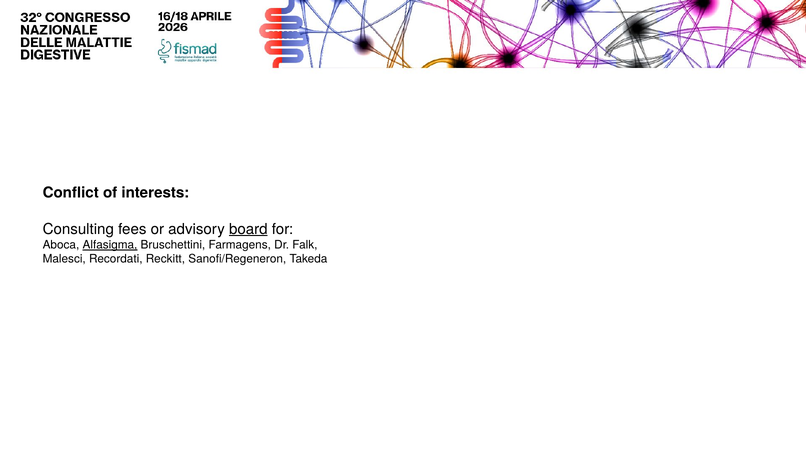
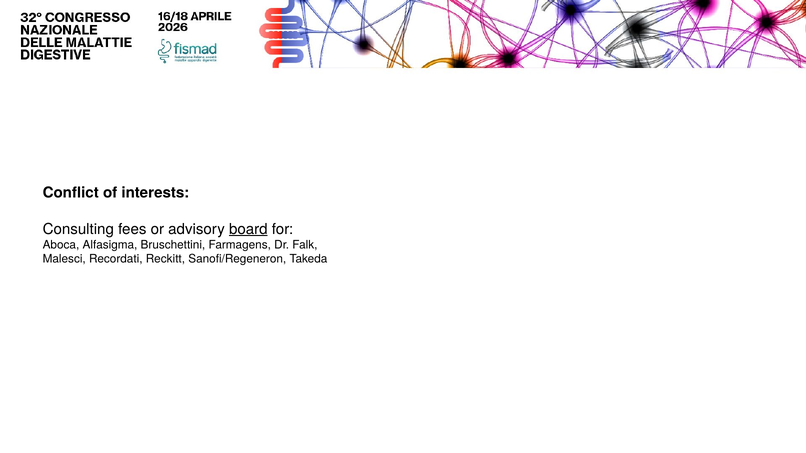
Alfasigma underline: present -> none
